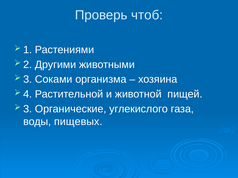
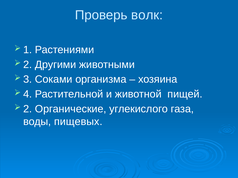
чтоб: чтоб -> волк
3 at (28, 109): 3 -> 2
